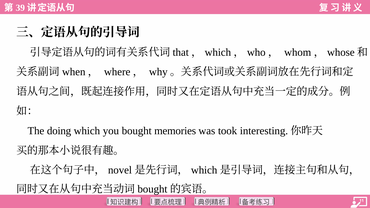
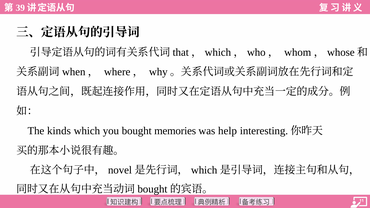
doing: doing -> kinds
took: took -> help
